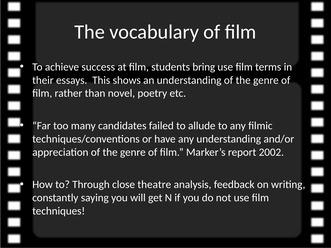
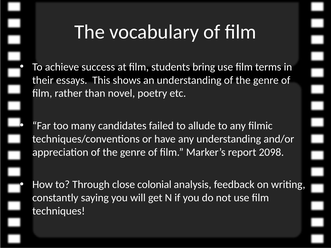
2002: 2002 -> 2098
theatre: theatre -> colonial
